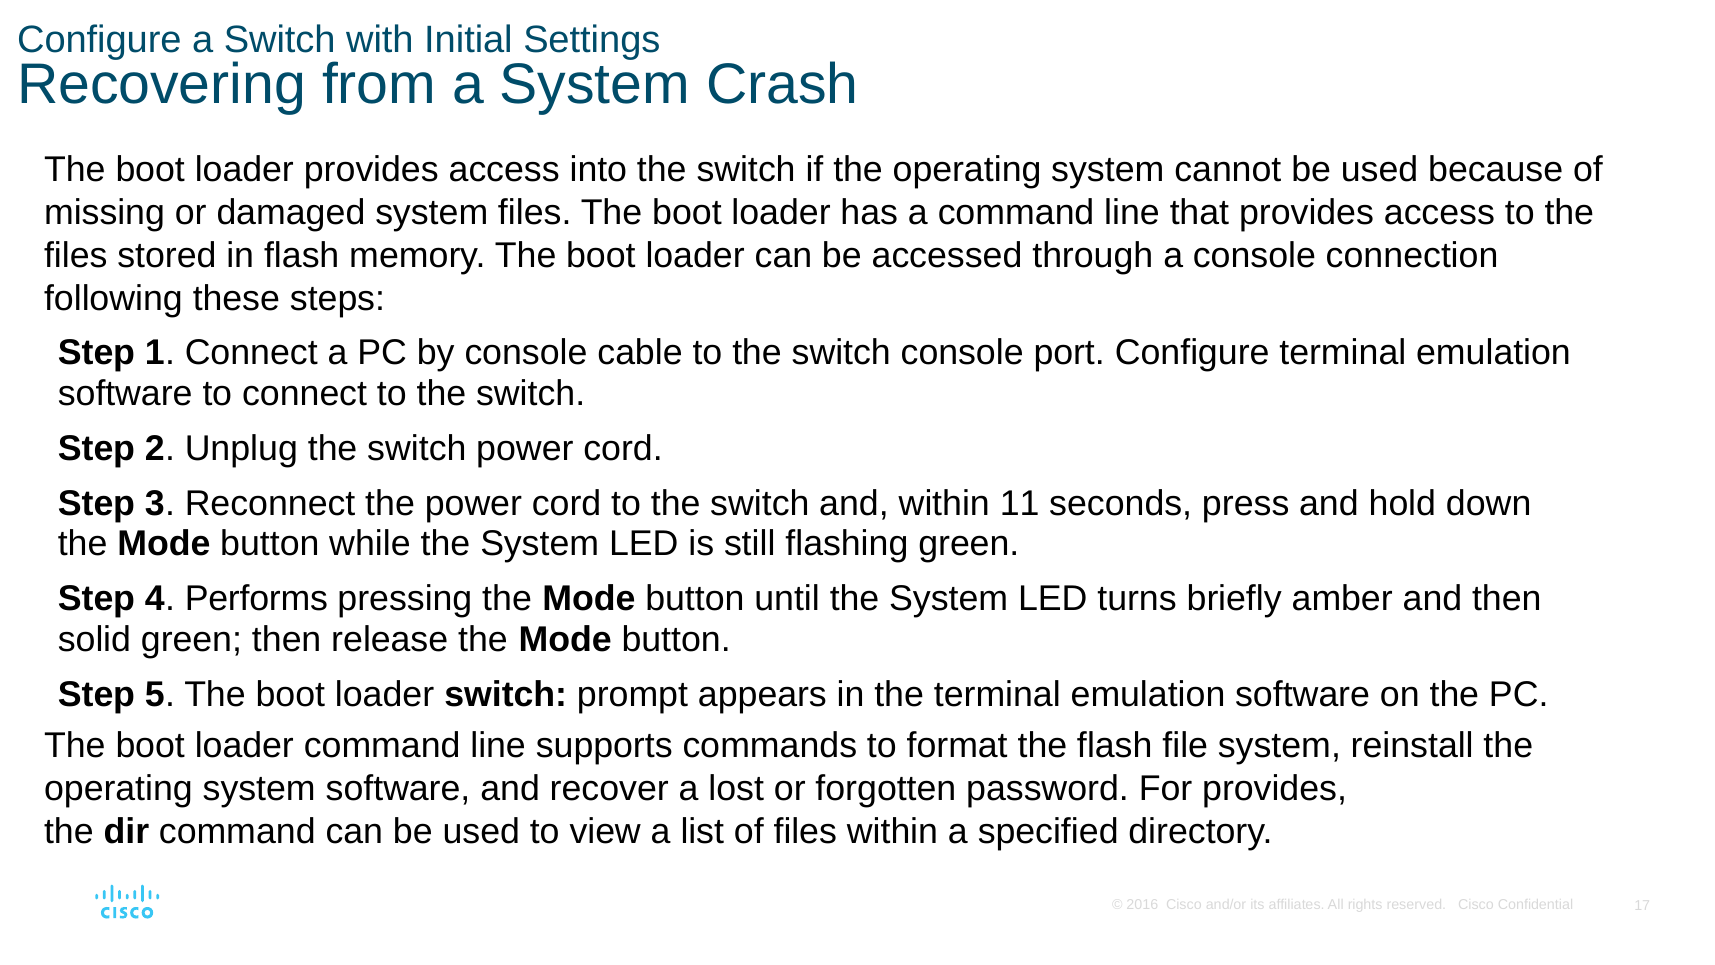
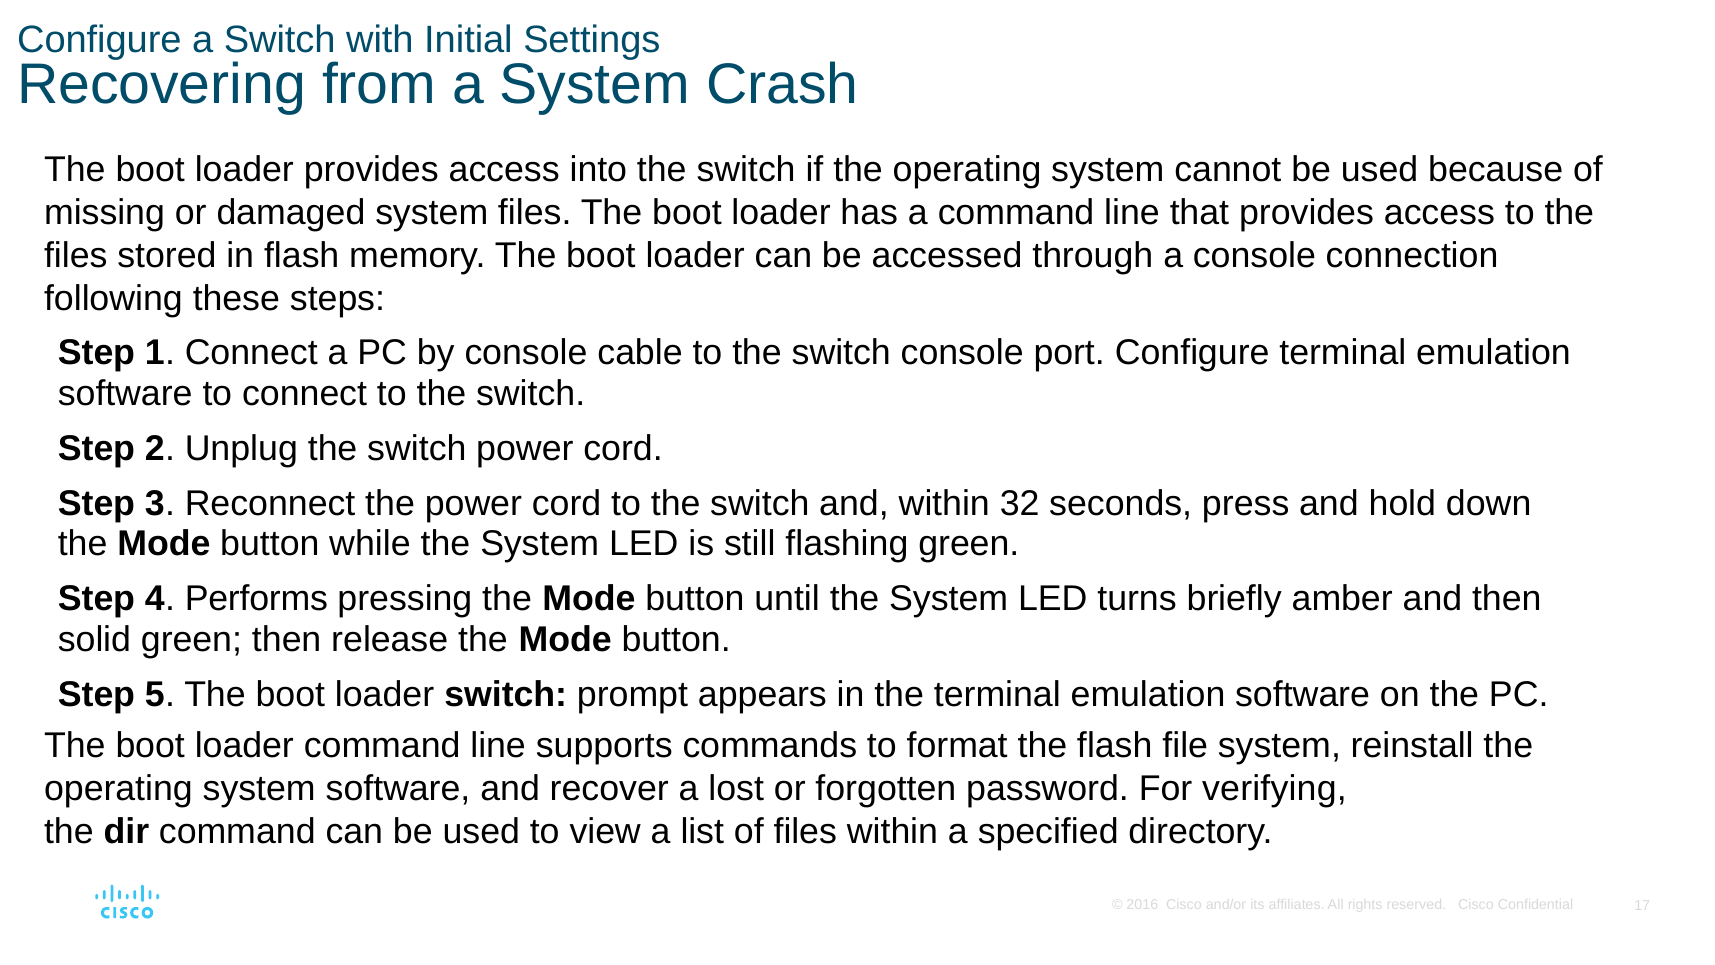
11: 11 -> 32
For provides: provides -> verifying
